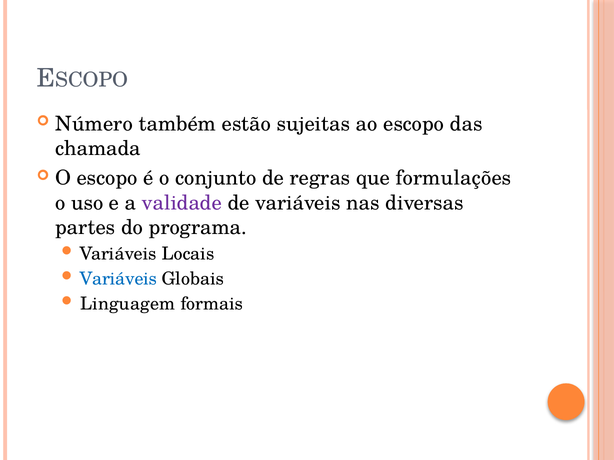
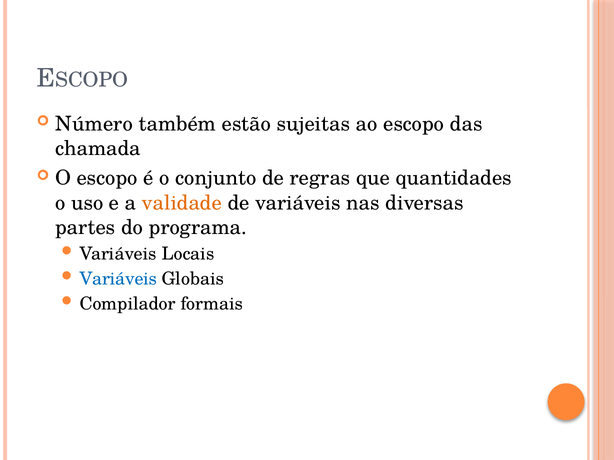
formulações: formulações -> quantidades
validade colour: purple -> orange
Linguagem: Linguagem -> Compilador
